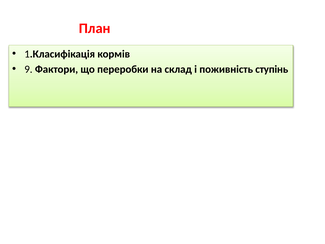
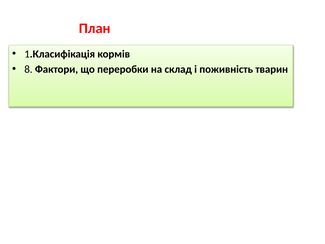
9: 9 -> 8
ступінь: ступінь -> тварин
